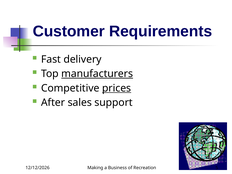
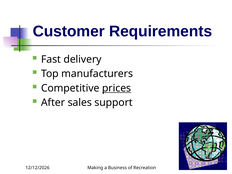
manufacturers underline: present -> none
